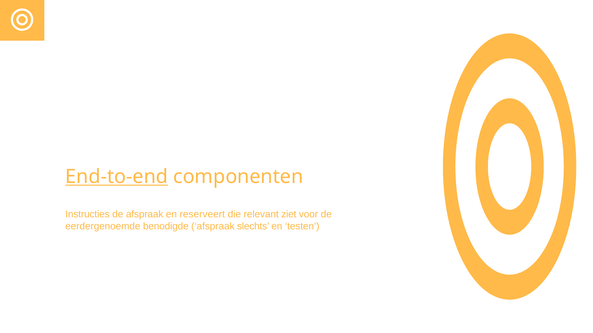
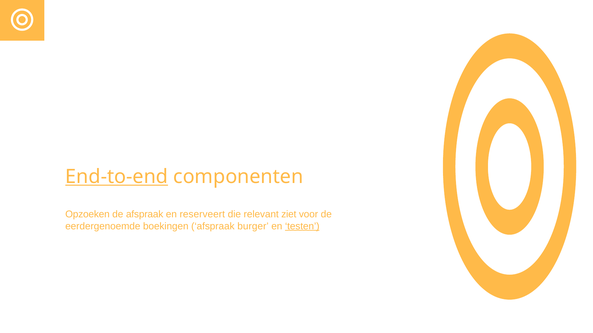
Instructies: Instructies -> Opzoeken
benodigde: benodigde -> boekingen
slechts: slechts -> burger
testen underline: none -> present
